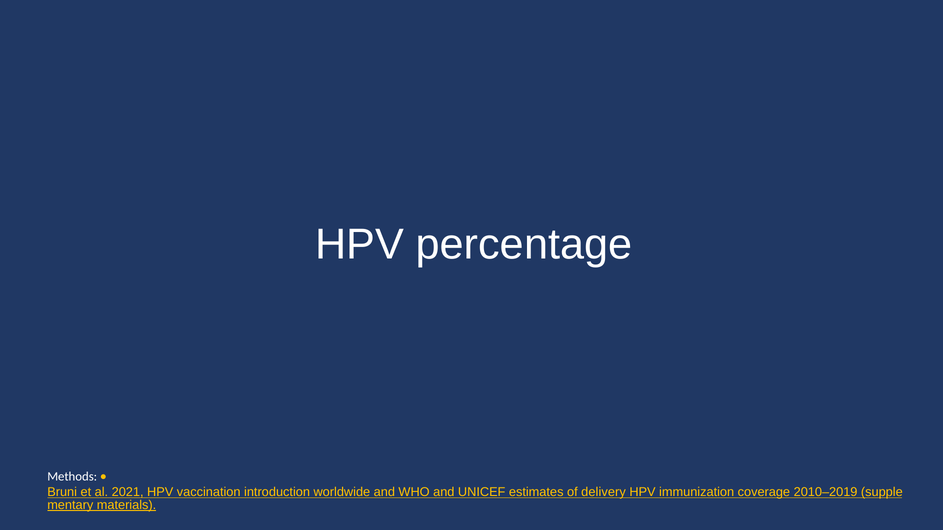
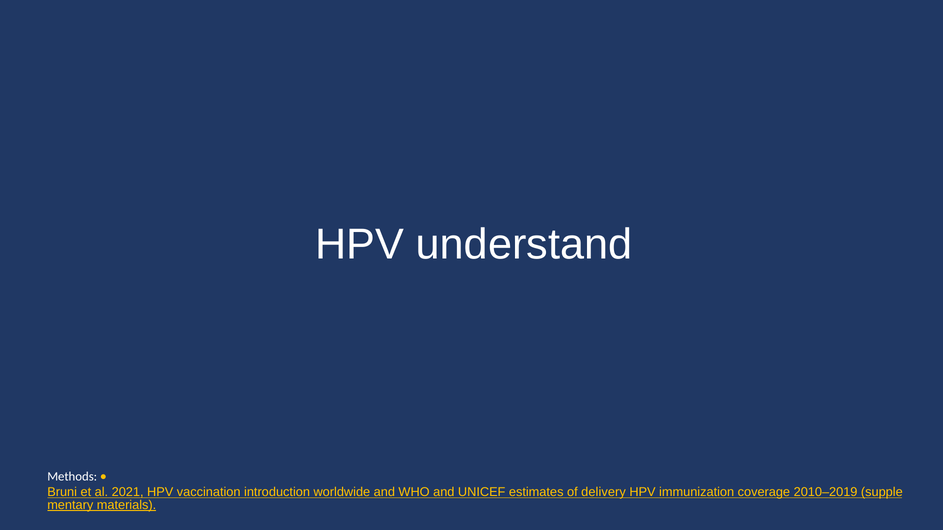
percentage: percentage -> understand
